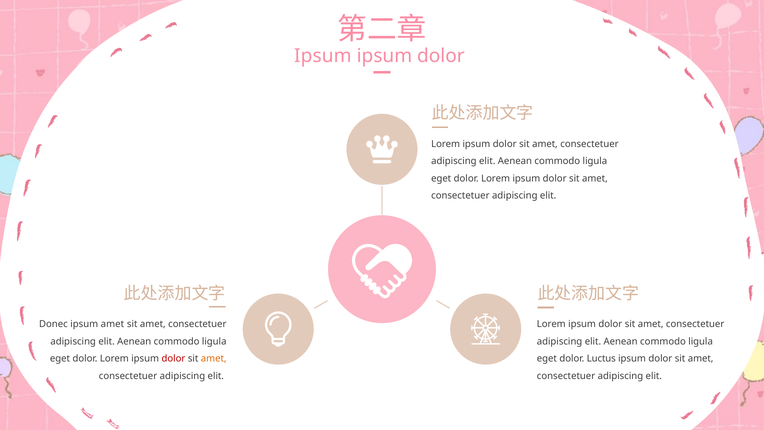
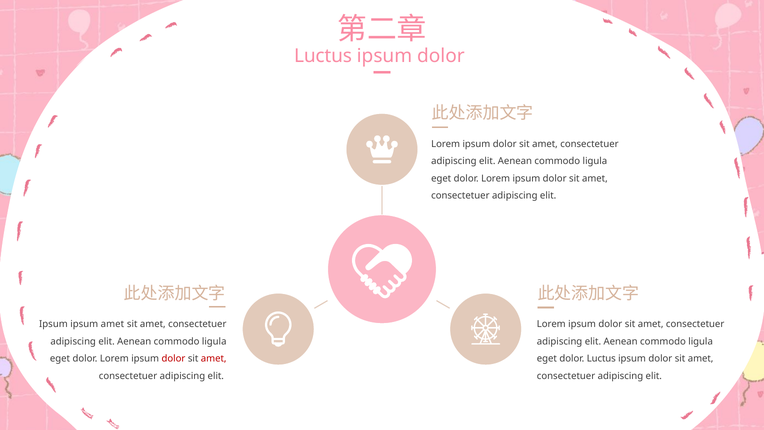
Ipsum at (323, 56): Ipsum -> Luctus
Donec at (53, 324): Donec -> Ipsum
amet at (214, 358) colour: orange -> red
